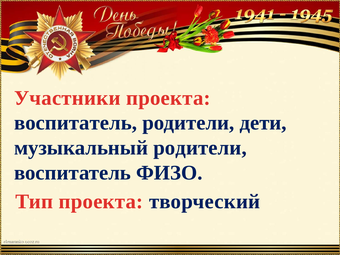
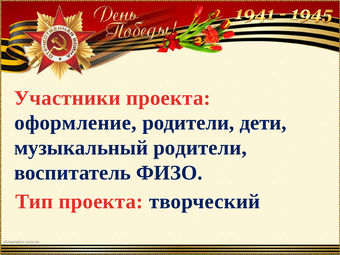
воспитатель at (76, 123): воспитатель -> оформление
